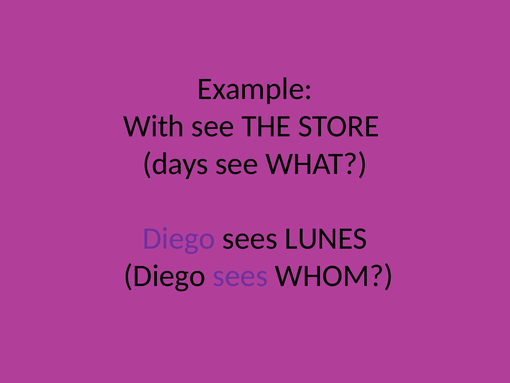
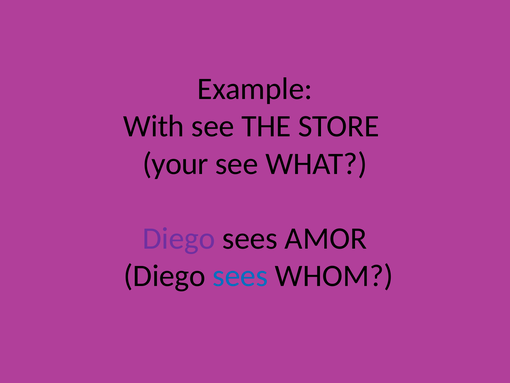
days: days -> your
LUNES: LUNES -> AMOR
sees at (240, 276) colour: purple -> blue
